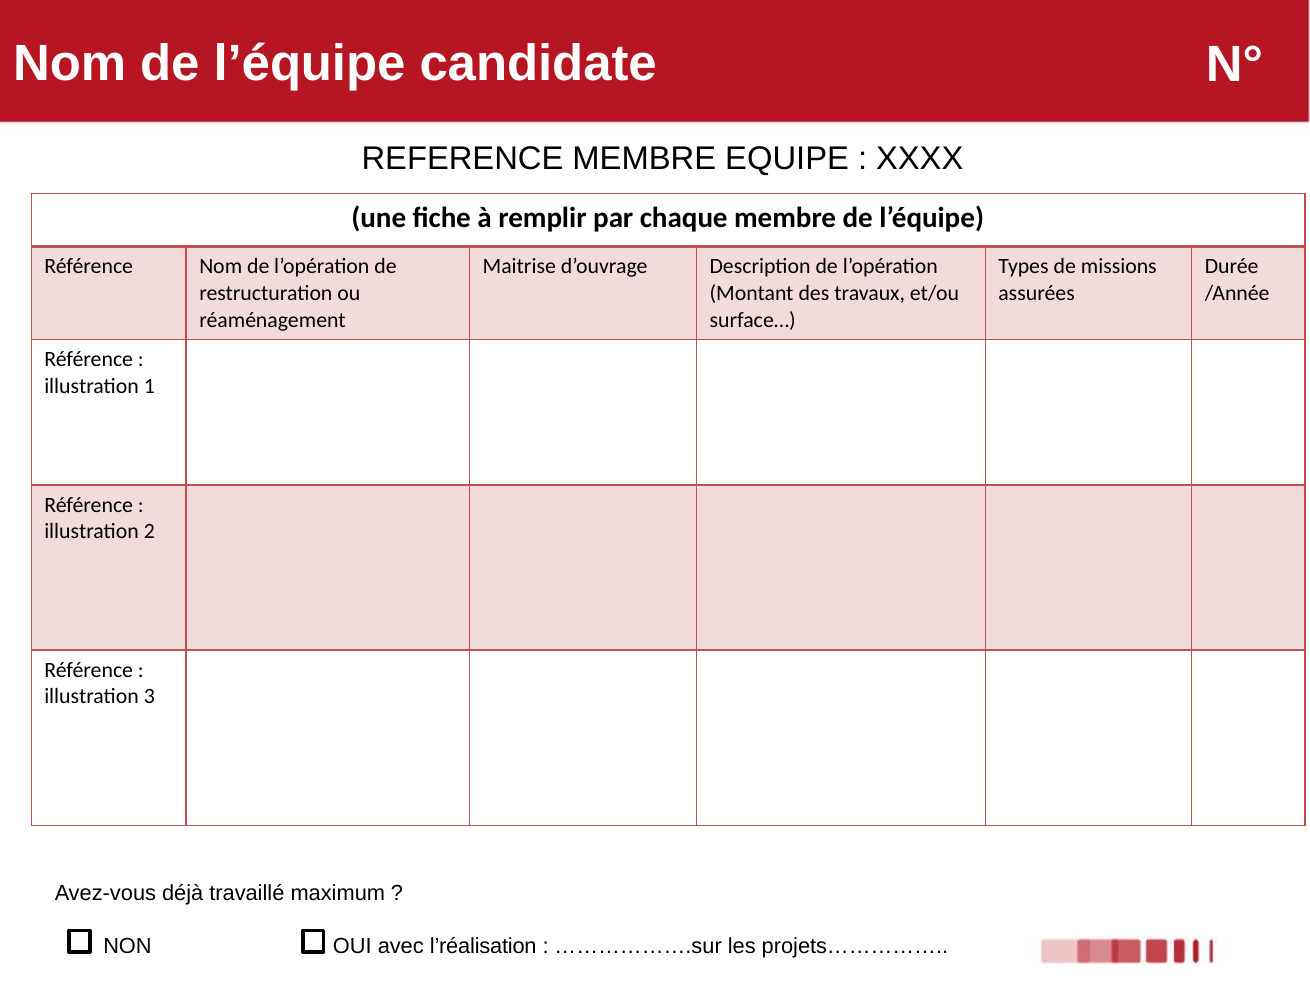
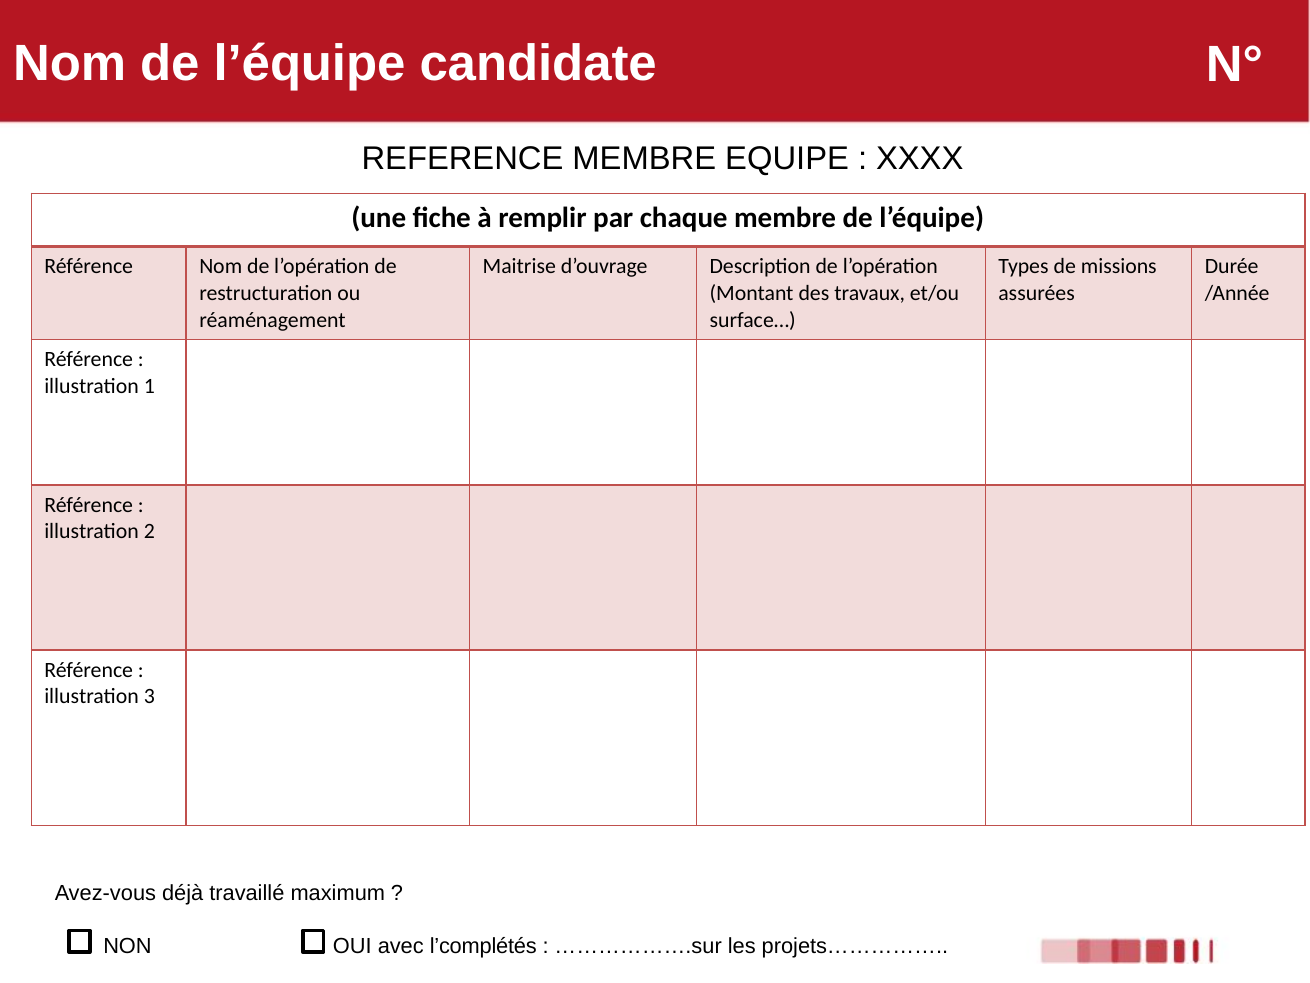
l’réalisation: l’réalisation -> l’complétés
